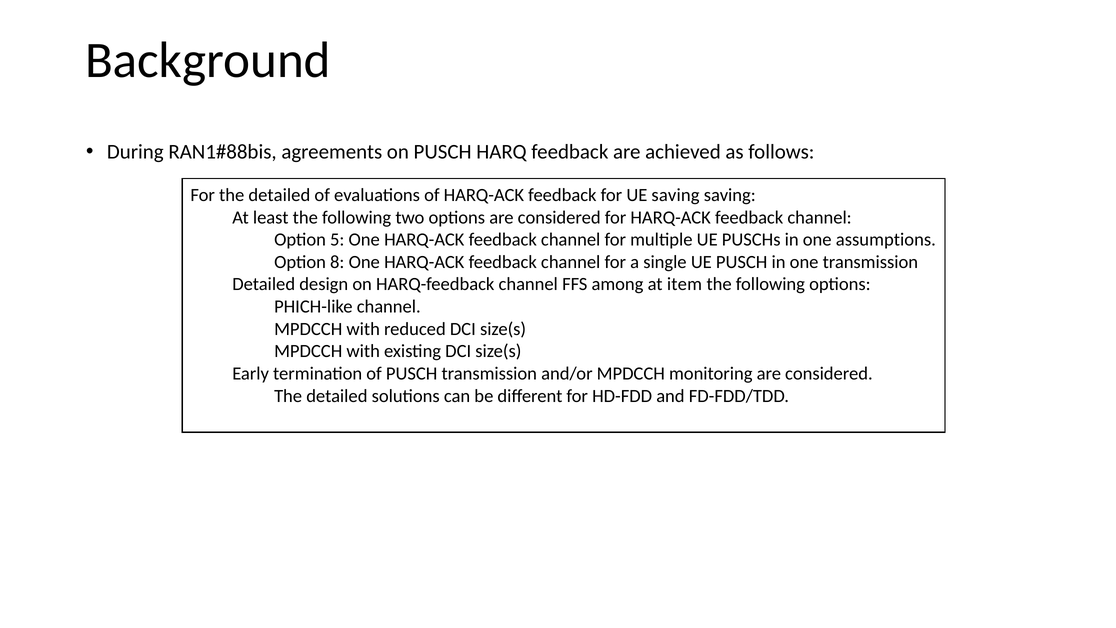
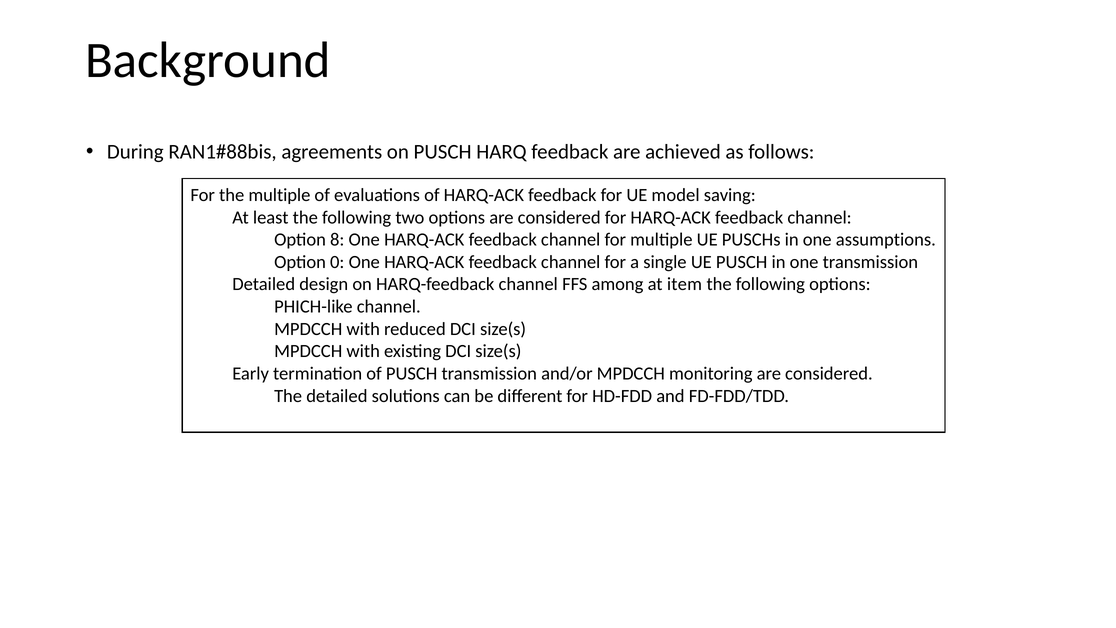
For the detailed: detailed -> multiple
UE saving: saving -> model
5: 5 -> 8
8: 8 -> 0
